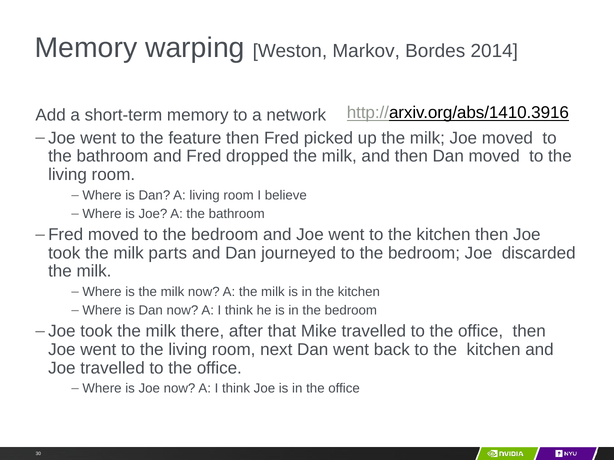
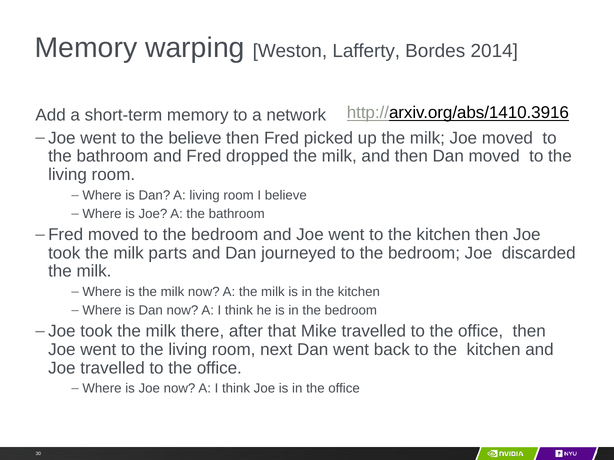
Markov: Markov -> Lafferty
the feature: feature -> believe
